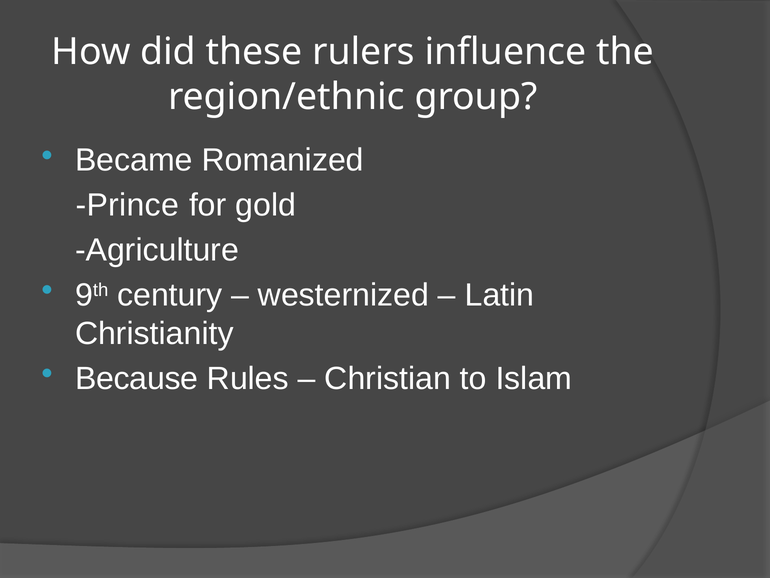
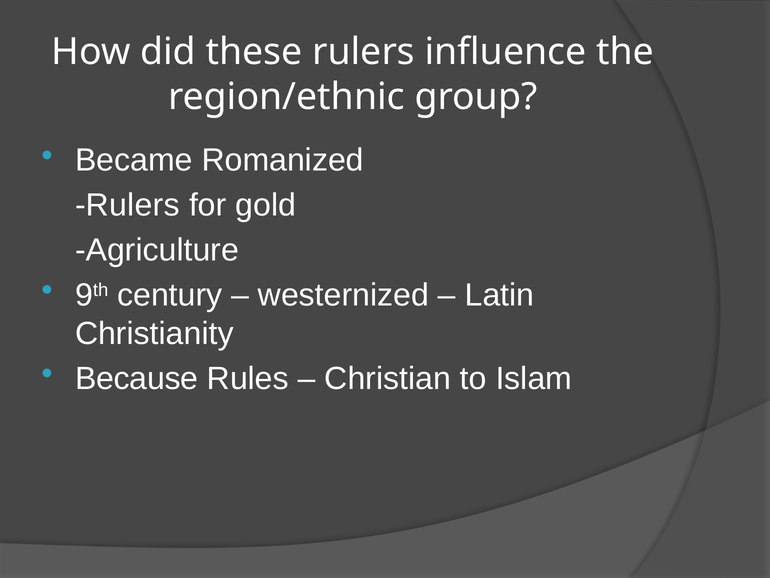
Prince at (127, 205): Prince -> Rulers
